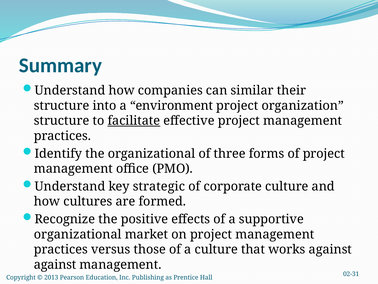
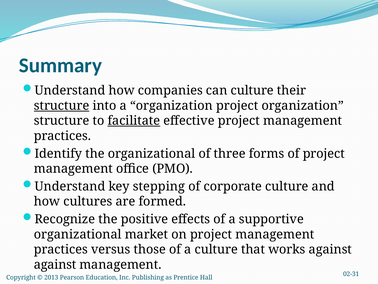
can similar: similar -> culture
structure at (62, 105) underline: none -> present
a environment: environment -> organization
strategic: strategic -> stepping
